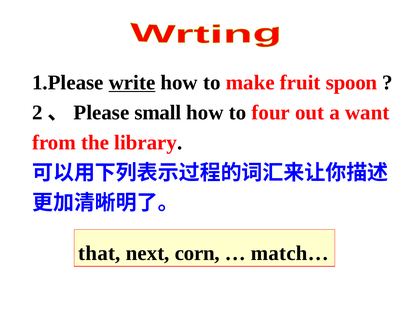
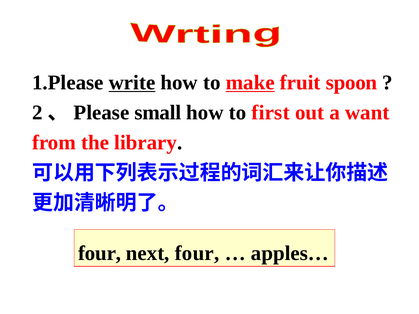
make underline: none -> present
four: four -> first
that at (99, 253): that -> four
next corn: corn -> four
match…: match… -> apples…
